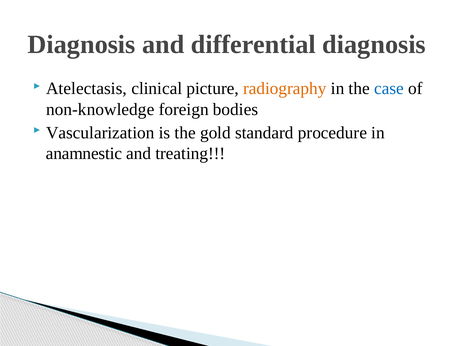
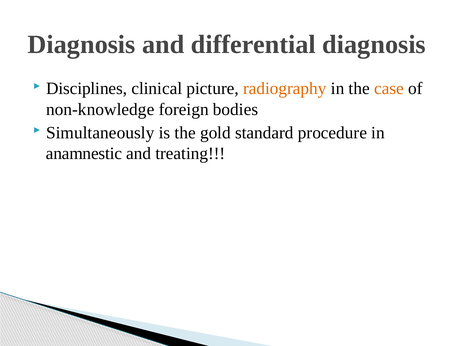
Atelectasis: Atelectasis -> Disciplines
case colour: blue -> orange
Vascularization: Vascularization -> Simultaneously
